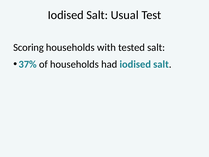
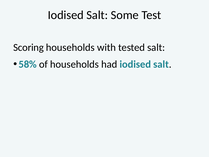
Usual: Usual -> Some
37%: 37% -> 58%
